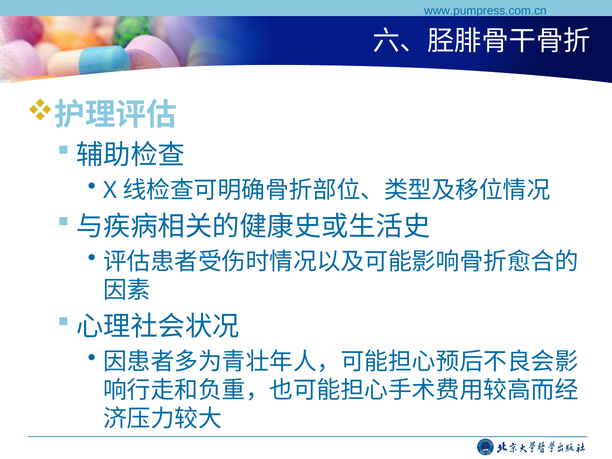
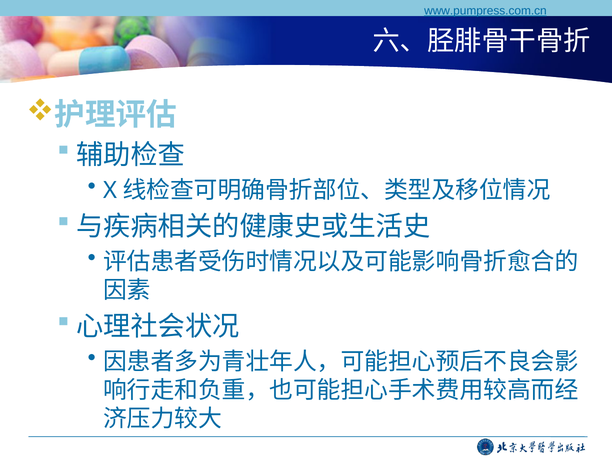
www.pumpress.com.cn underline: none -> present
